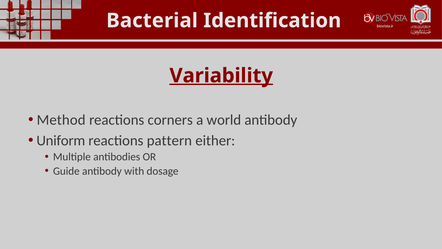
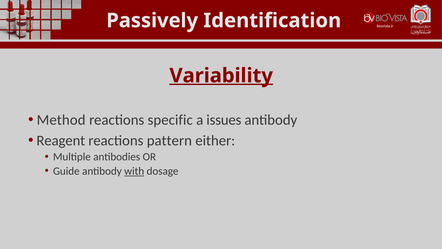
Bacterial: Bacterial -> Passively
corners: corners -> specific
world: world -> issues
Uniform: Uniform -> Reagent
with underline: none -> present
